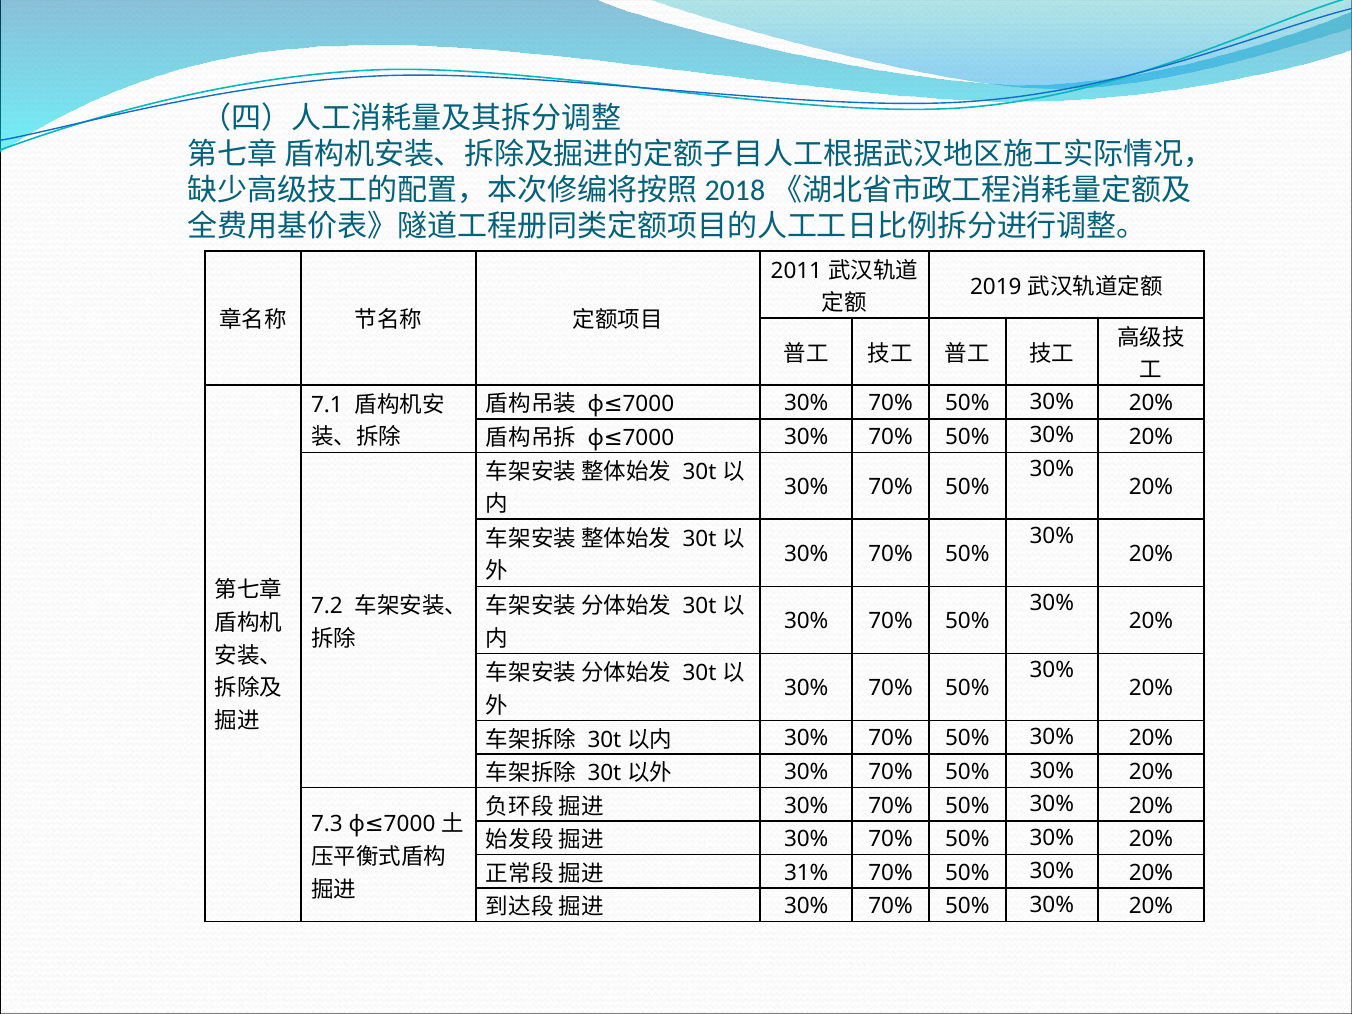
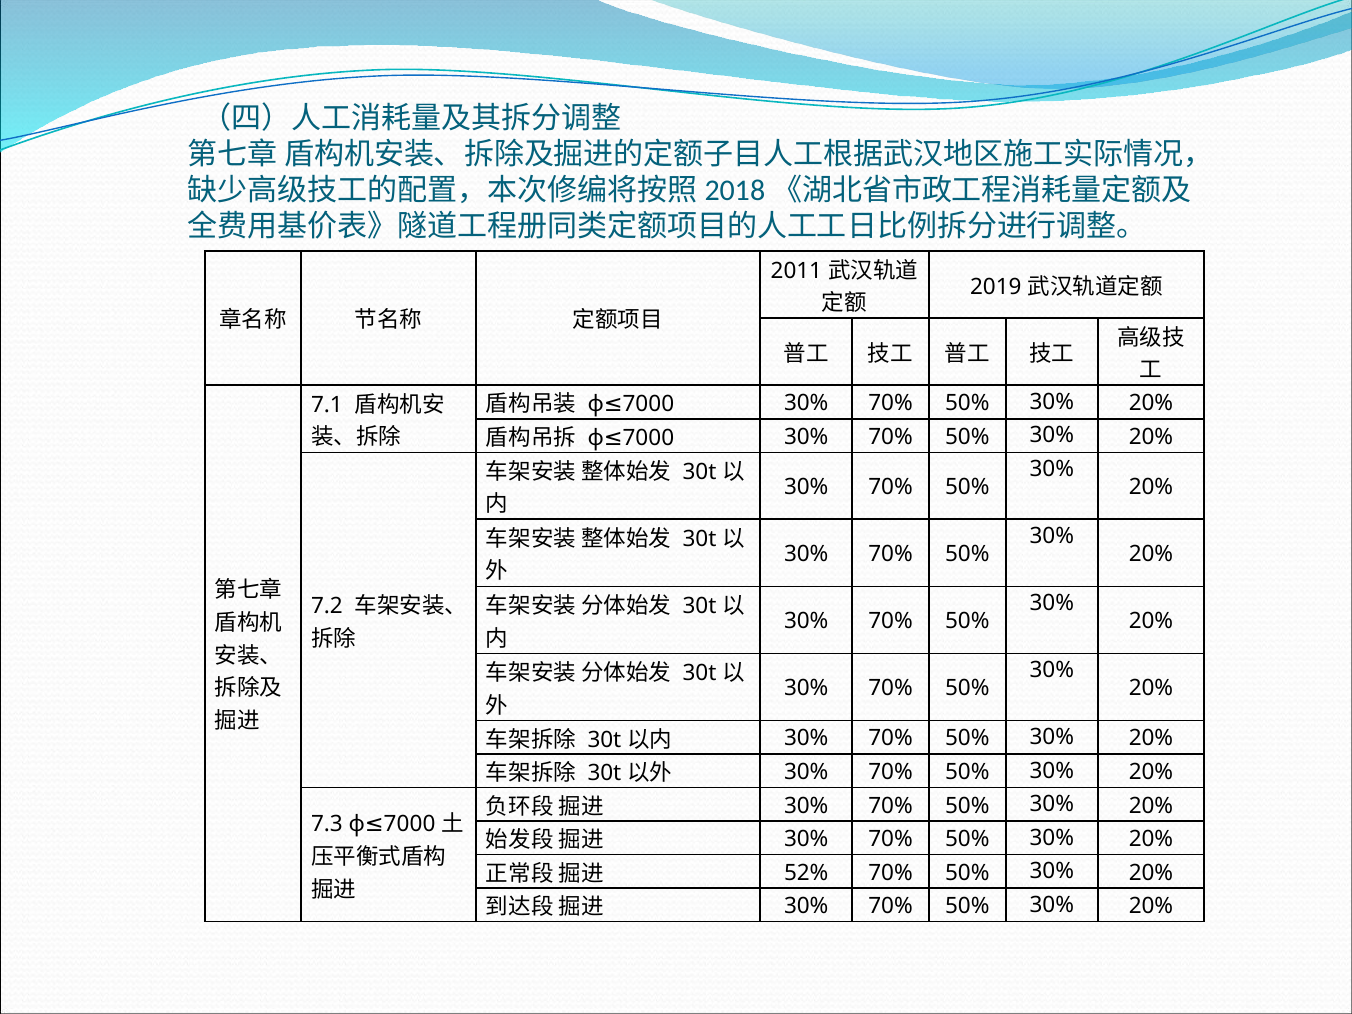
31%: 31% -> 52%
